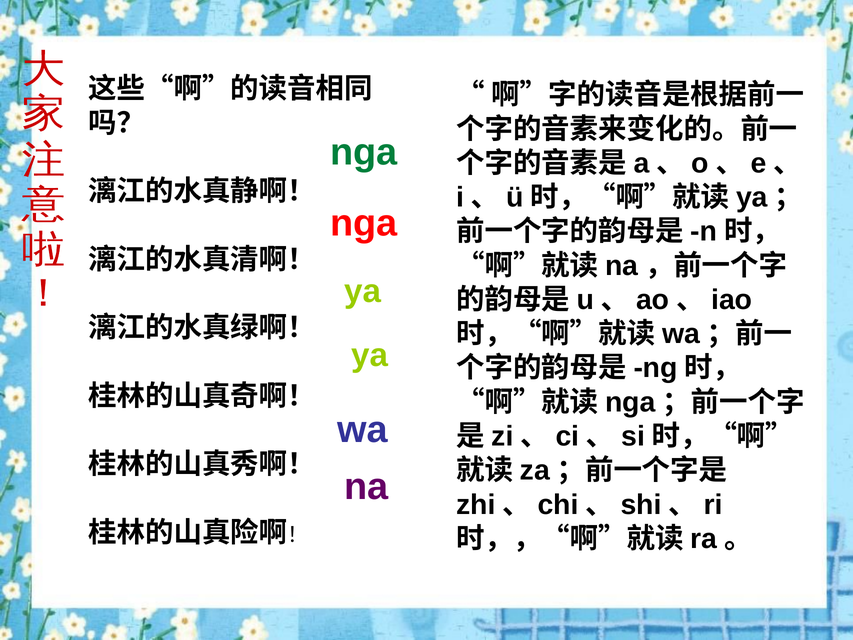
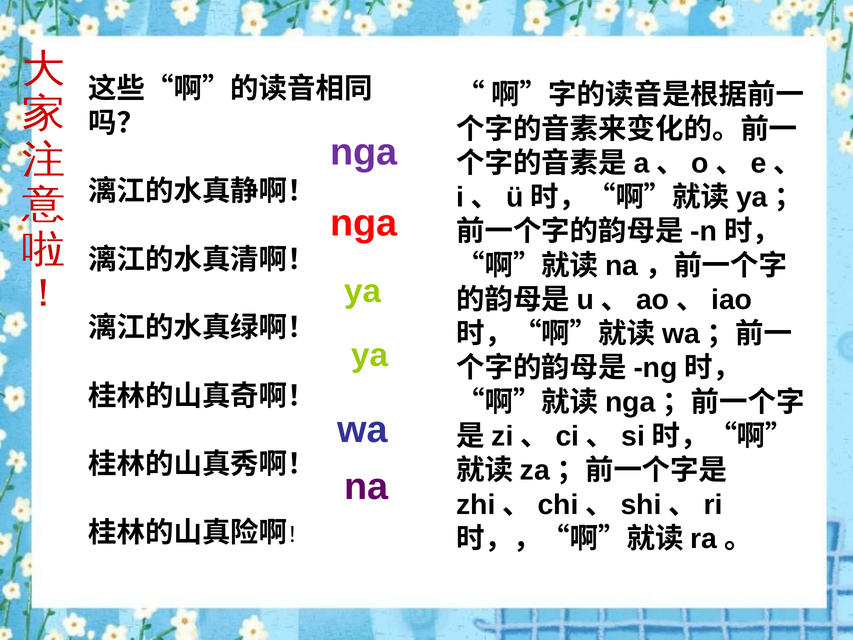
nga at (364, 152) colour: green -> purple
